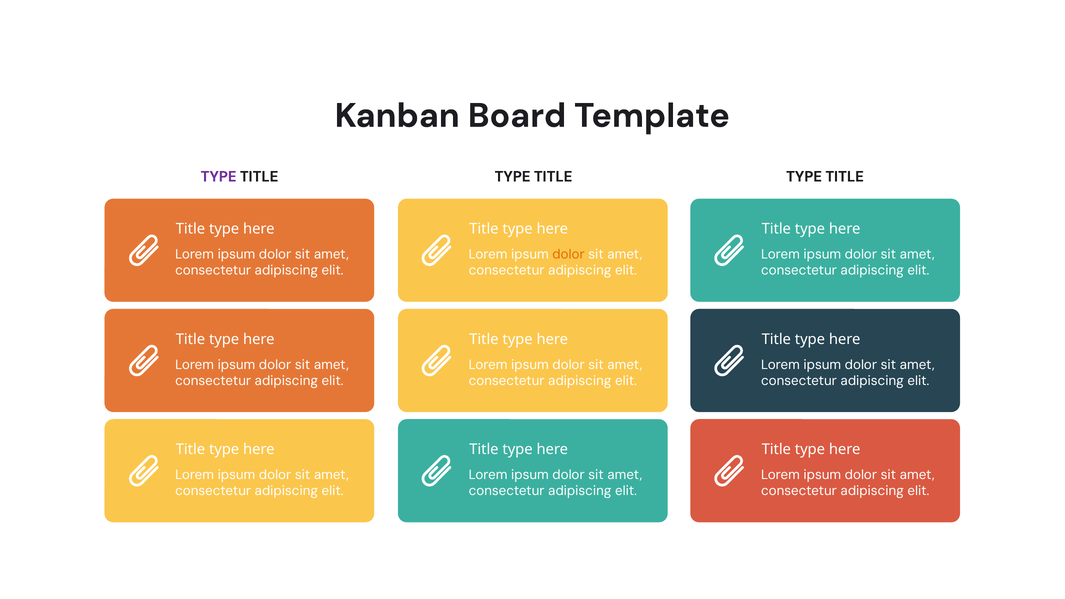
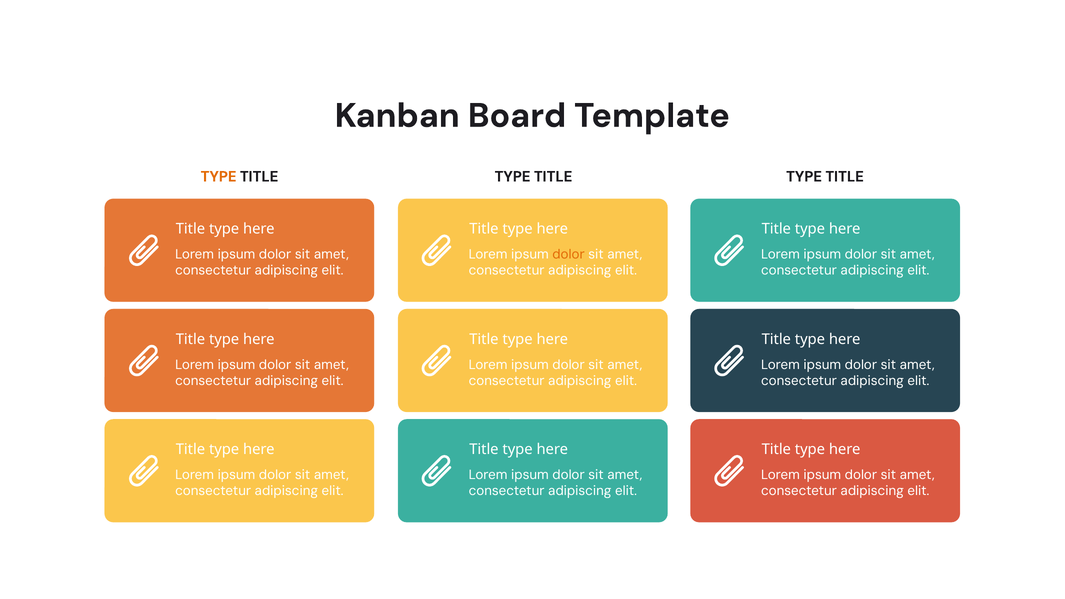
TYPE at (219, 177) colour: purple -> orange
